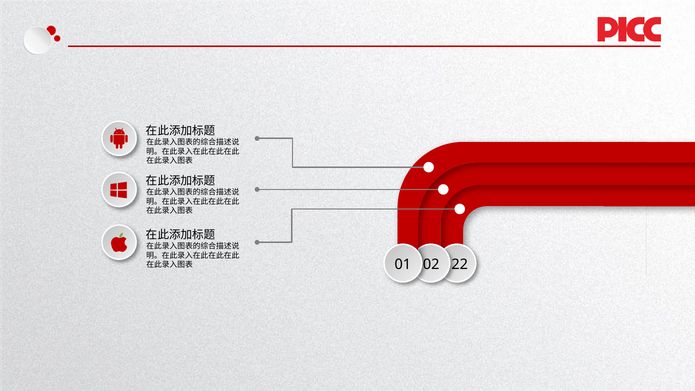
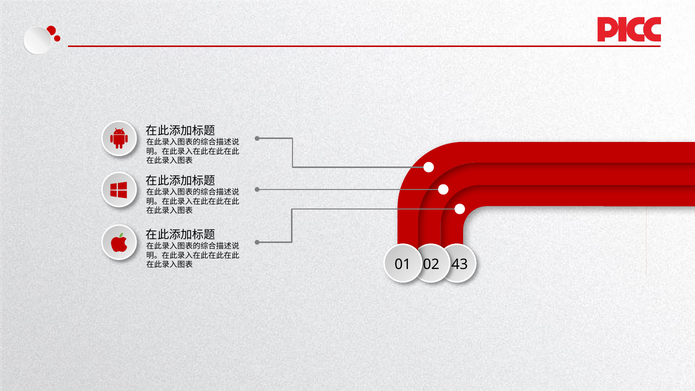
22: 22 -> 43
